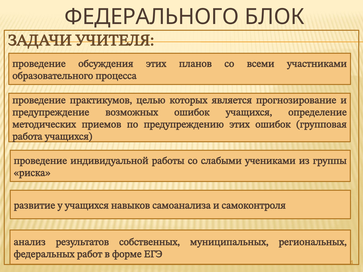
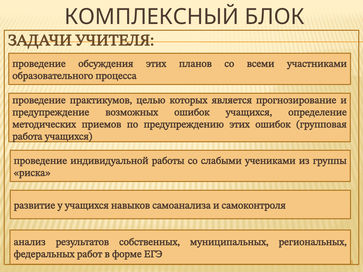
ФЕДЕРАЛЬНОГО: ФЕДЕРАЛЬНОГО -> КОМПЛЕКСНЫЙ
